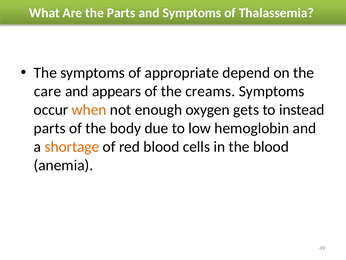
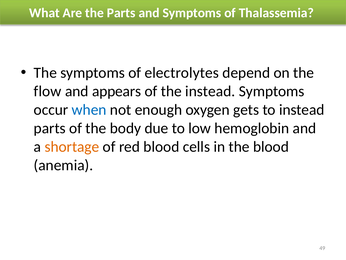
appropriate: appropriate -> electrolytes
care: care -> flow
the creams: creams -> instead
when colour: orange -> blue
